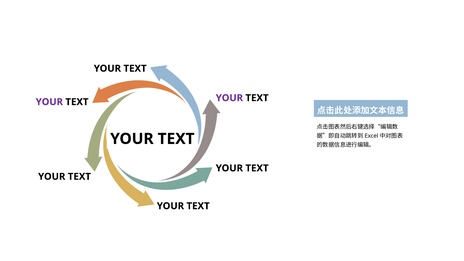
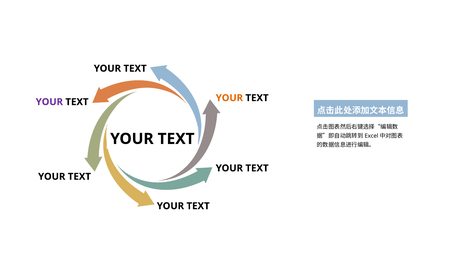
YOUR at (229, 98) colour: purple -> orange
